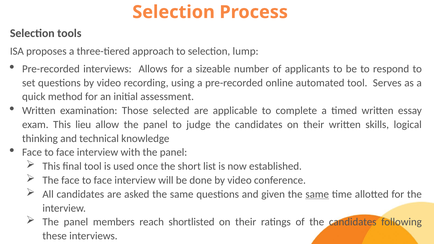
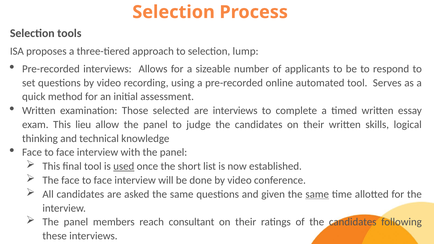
are applicable: applicable -> interviews
used underline: none -> present
shortlisted: shortlisted -> consultant
